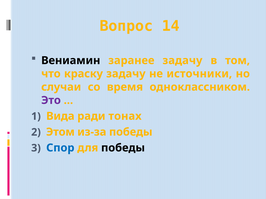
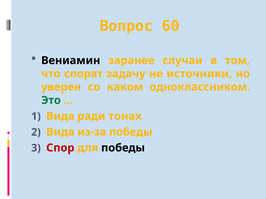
14: 14 -> 60
заранее задачу: задачу -> случаи
краску: краску -> спорят
случаи: случаи -> уверен
время: время -> каком
Это colour: purple -> green
Этом at (60, 132): Этом -> Вида
Спор colour: blue -> red
